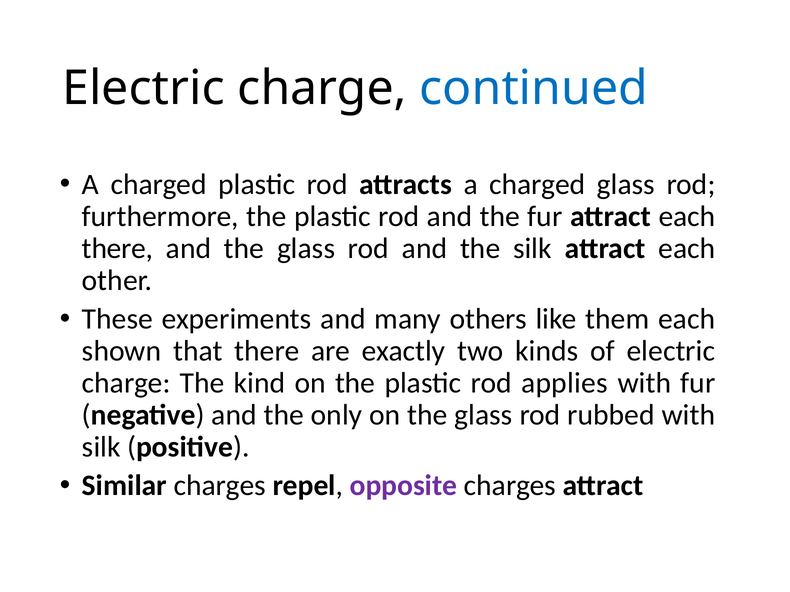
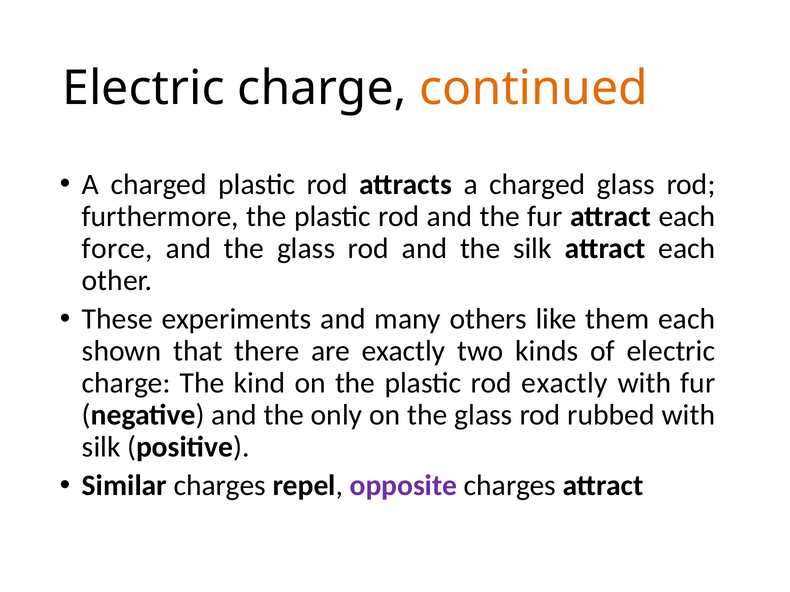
continued colour: blue -> orange
there at (118, 248): there -> force
rod applies: applies -> exactly
